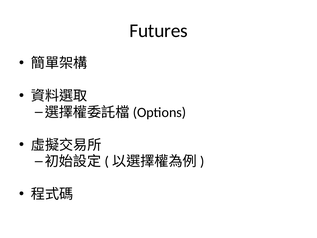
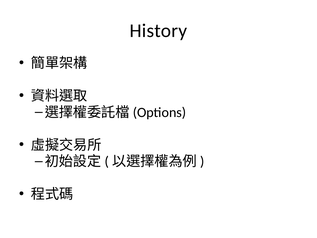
Futures: Futures -> History
